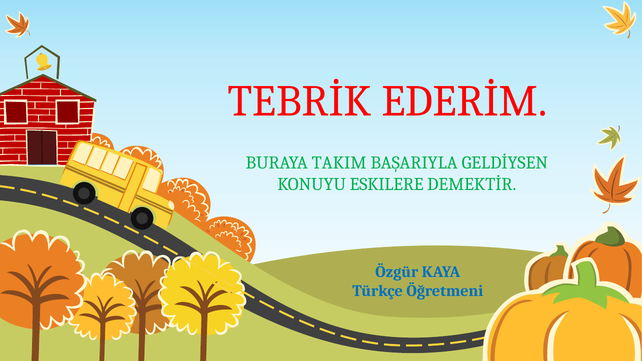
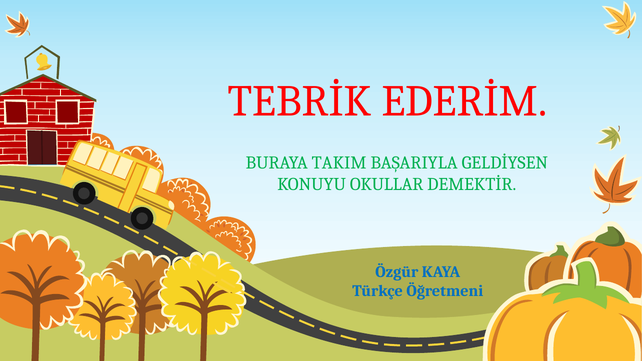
ESKILERE: ESKILERE -> OKULLAR
